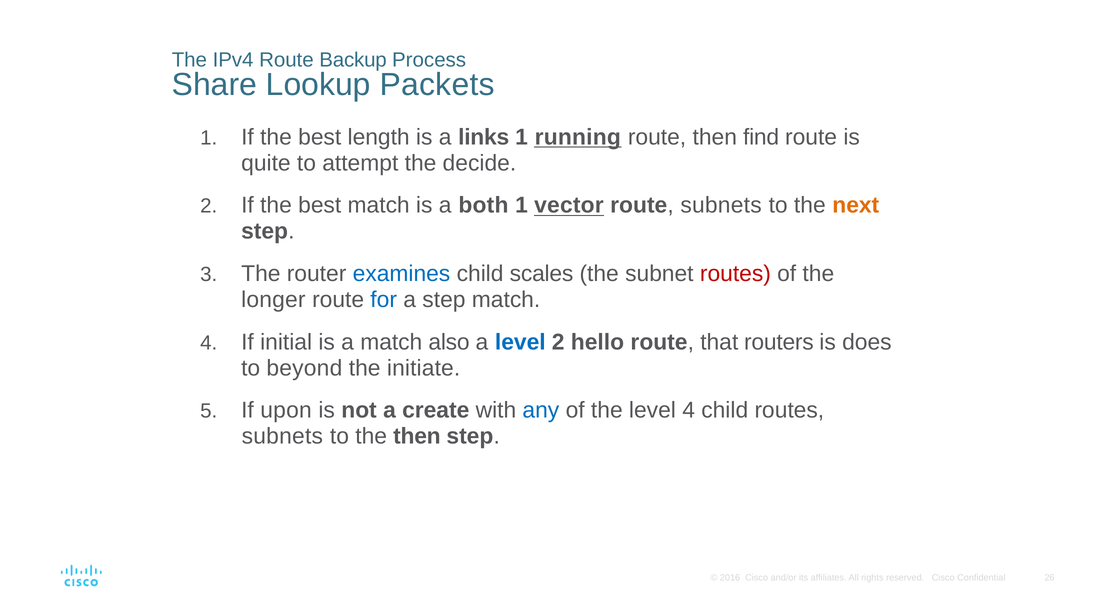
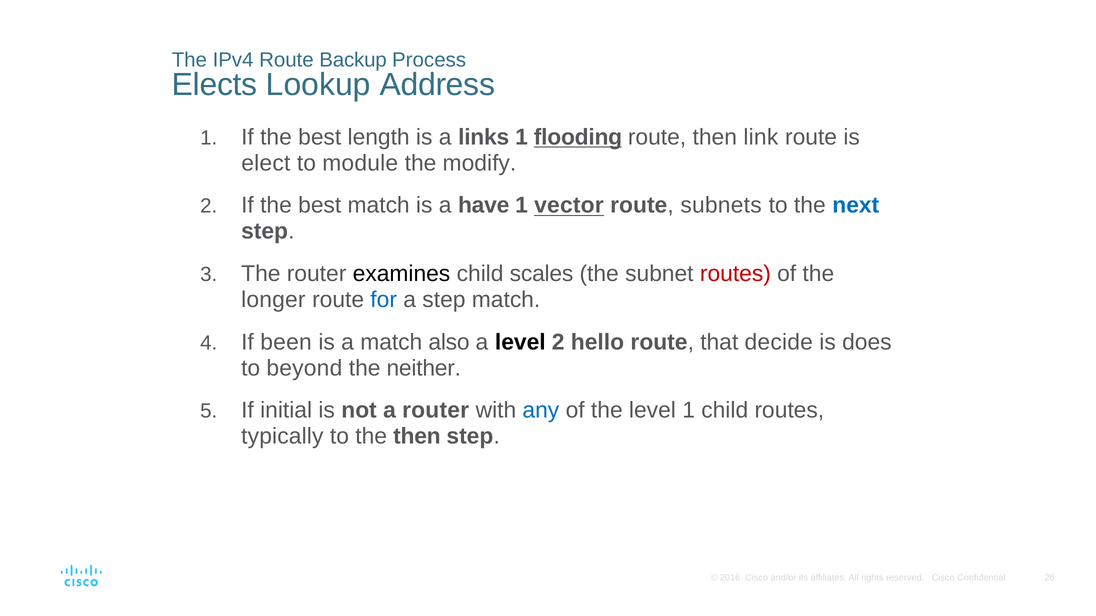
Share: Share -> Elects
Packets: Packets -> Address
running: running -> flooding
find: find -> link
quite: quite -> elect
attempt: attempt -> module
decide: decide -> modify
both: both -> have
next colour: orange -> blue
examines colour: blue -> black
initial: initial -> been
level at (520, 342) colour: blue -> black
routers: routers -> decide
initiate: initiate -> neither
upon: upon -> initial
a create: create -> router
level 4: 4 -> 1
subnets at (282, 437): subnets -> typically
